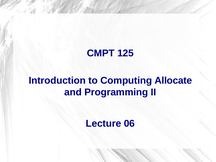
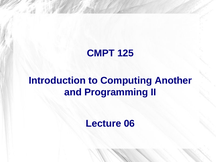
Allocate: Allocate -> Another
